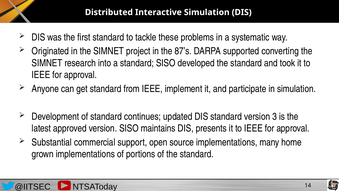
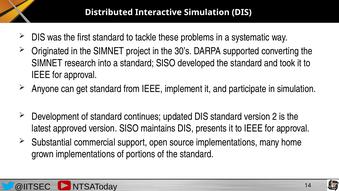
87’s: 87’s -> 30’s
3: 3 -> 2
